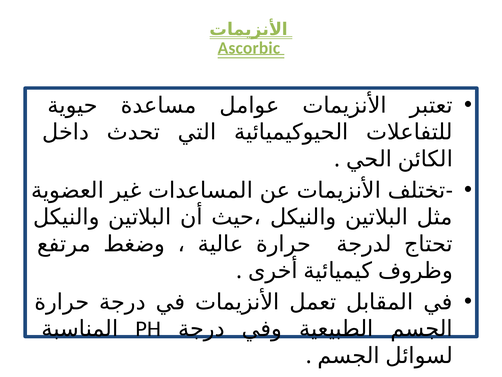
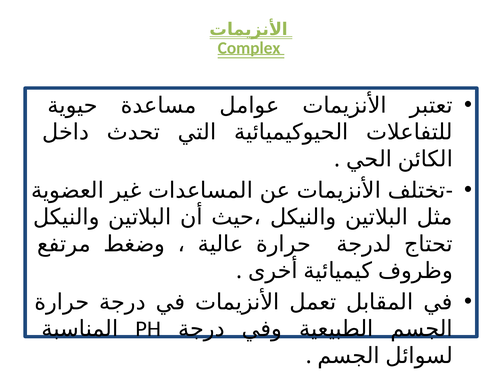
Ascorbic: Ascorbic -> Complex
